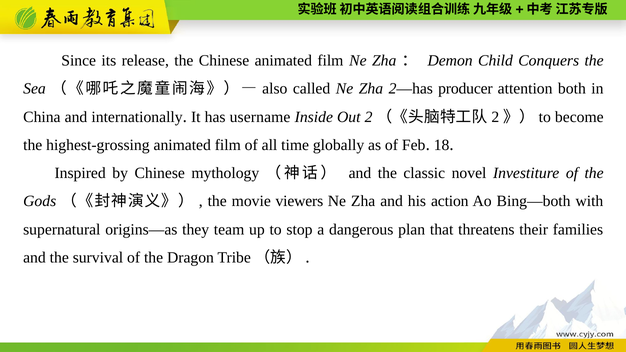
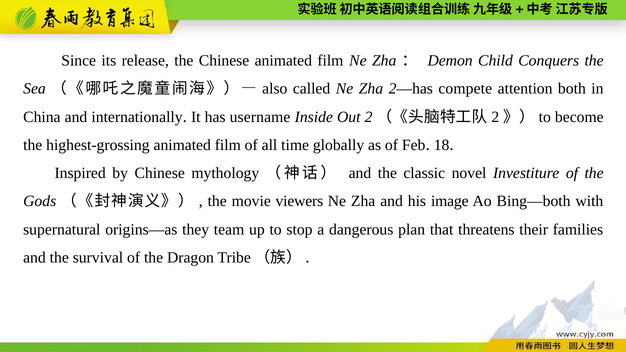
producer: producer -> compete
action: action -> image
